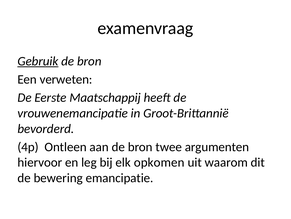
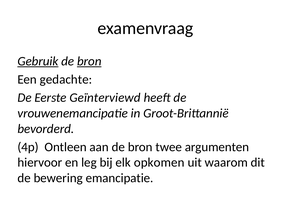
bron at (89, 61) underline: none -> present
verweten: verweten -> gedachte
Maatschappij: Maatschappij -> Geïnterviewd
